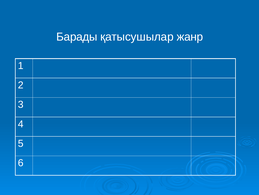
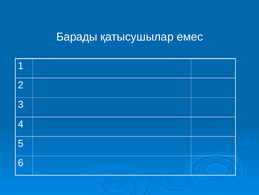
жанр: жанр -> емес
